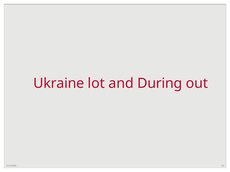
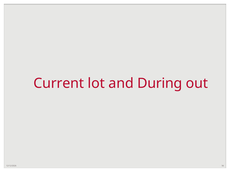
Ukraine: Ukraine -> Current
